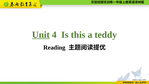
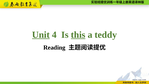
this underline: none -> present
